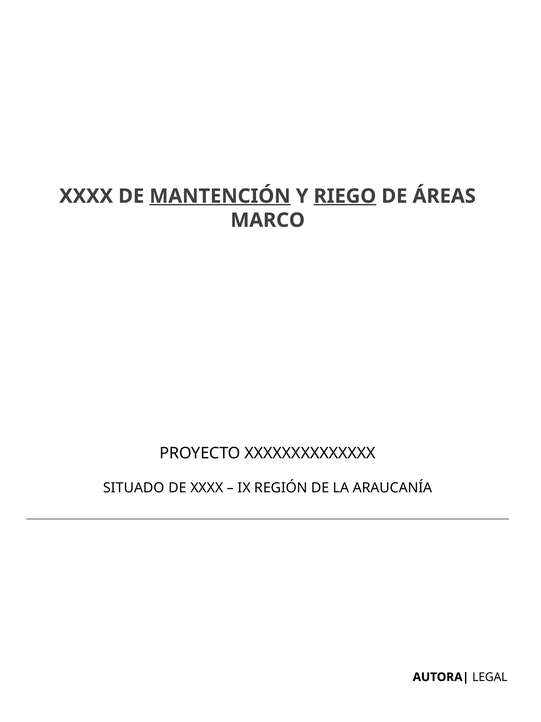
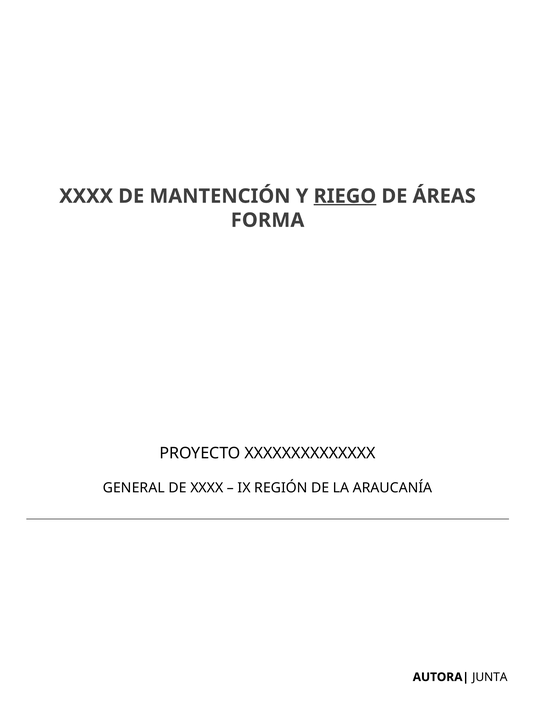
MANTENCIÓN underline: present -> none
MARCO: MARCO -> FORMA
SITUADO: SITUADO -> GENERAL
LEGAL: LEGAL -> JUNTA
